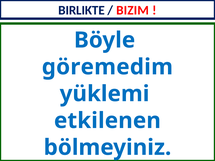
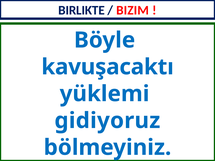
göremedim: göremedim -> kavuşacaktı
etkilenen: etkilenen -> gidiyoruz
